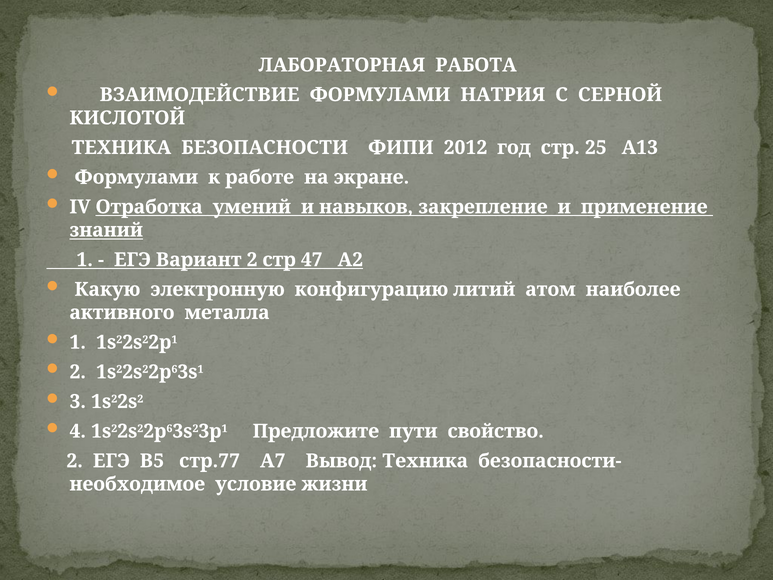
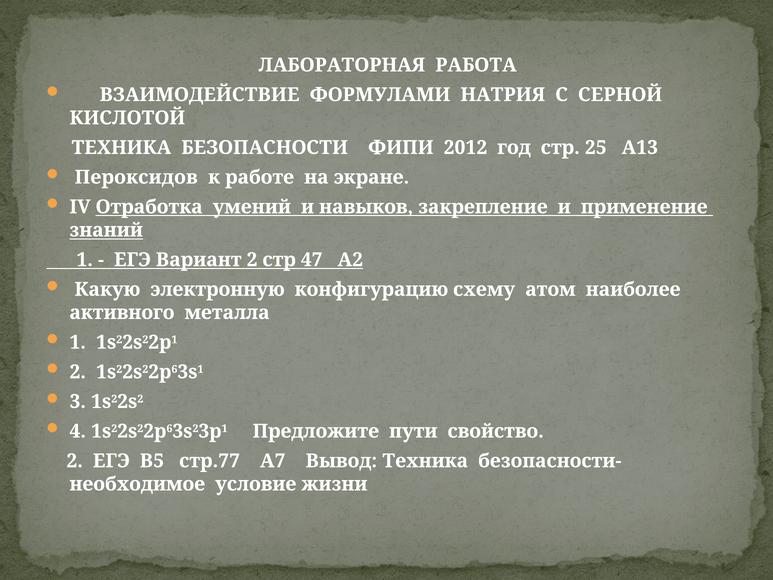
Формулами at (136, 177): Формулами -> Пероксидов
литий: литий -> схему
